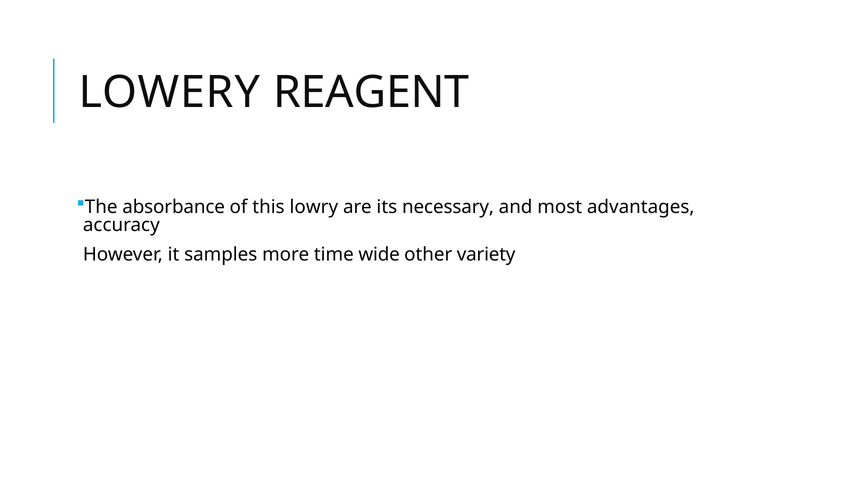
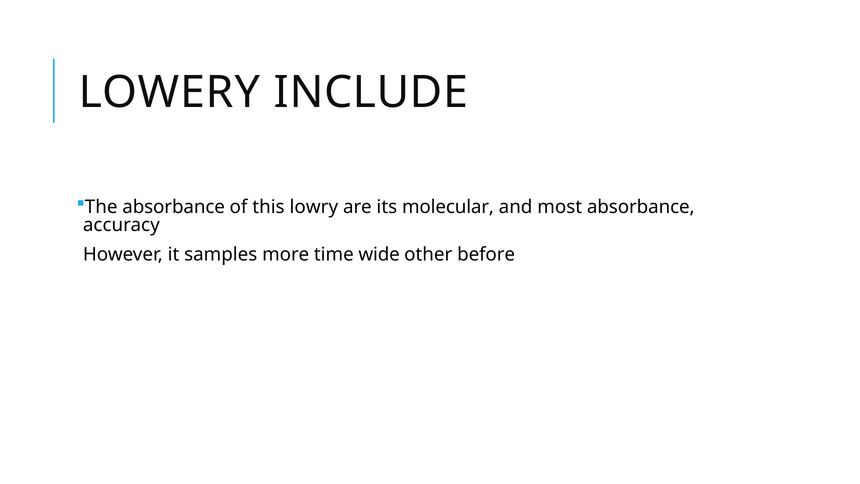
REAGENT: REAGENT -> INCLUDE
necessary: necessary -> molecular
most advantages: advantages -> absorbance
variety: variety -> before
